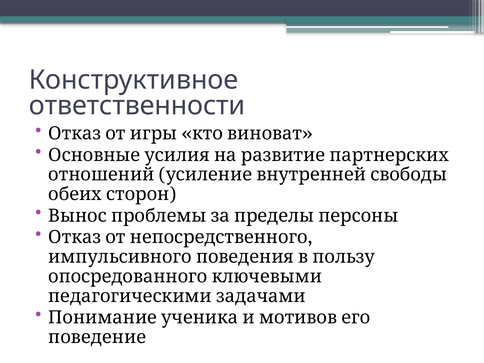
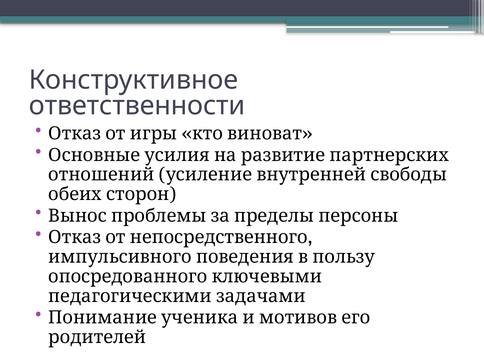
поведение: поведение -> родителей
